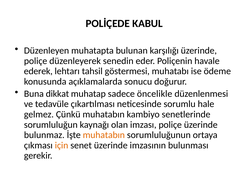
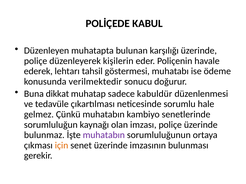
senedin: senedin -> kişilerin
açıklamalarda: açıklamalarda -> verilmektedir
öncelikle: öncelikle -> kabuldür
muhatabın at (104, 135) colour: orange -> purple
